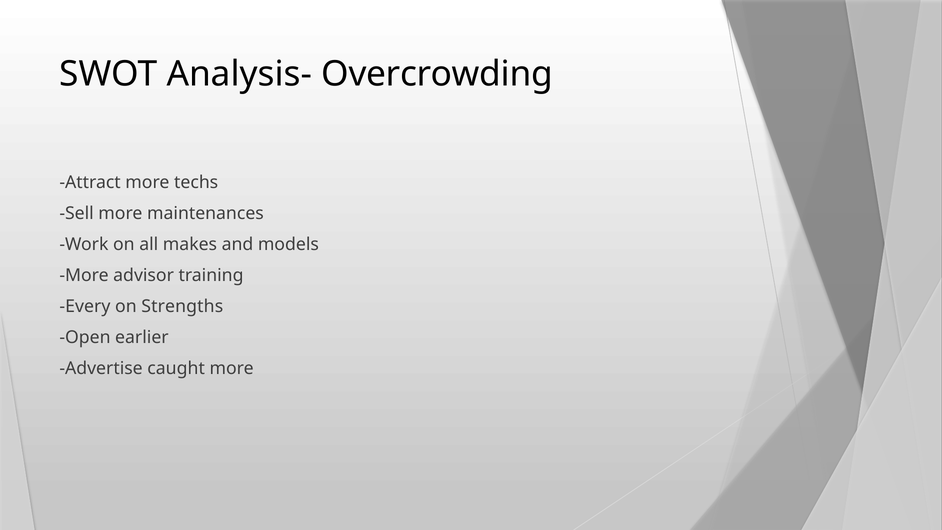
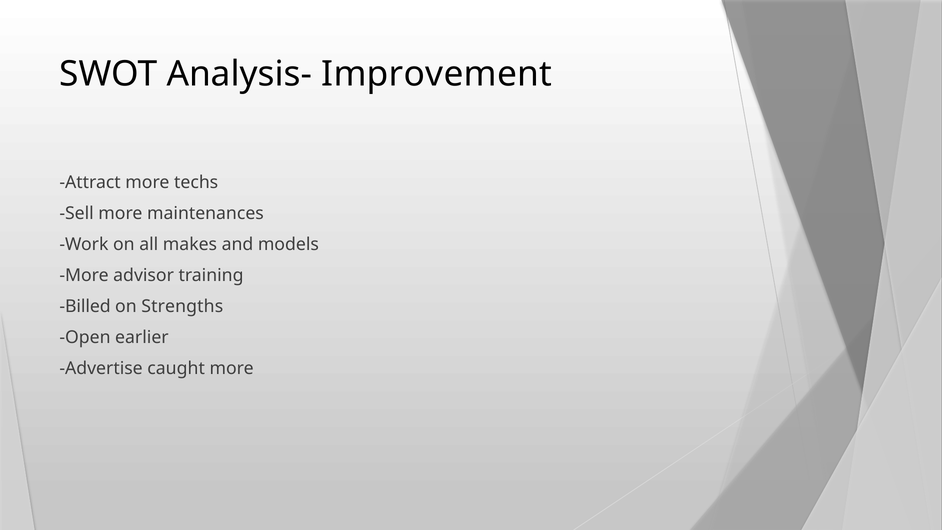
Overcrowding: Overcrowding -> Improvement
Every: Every -> Billed
